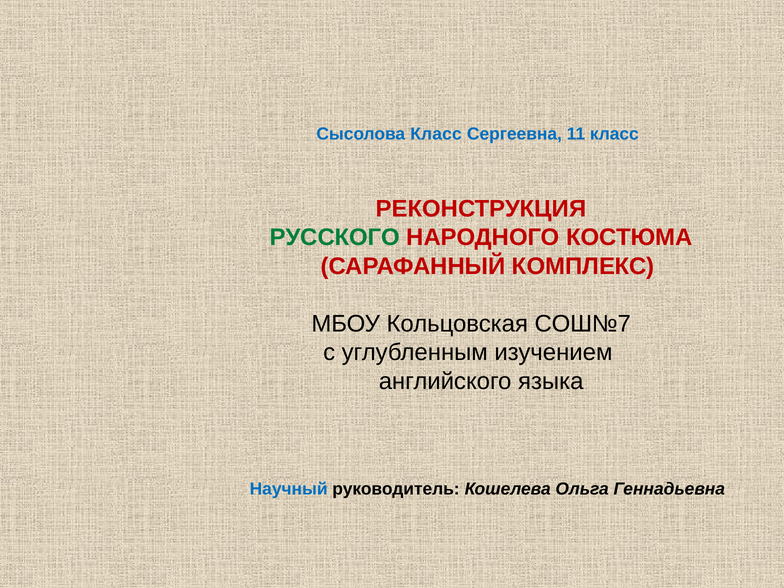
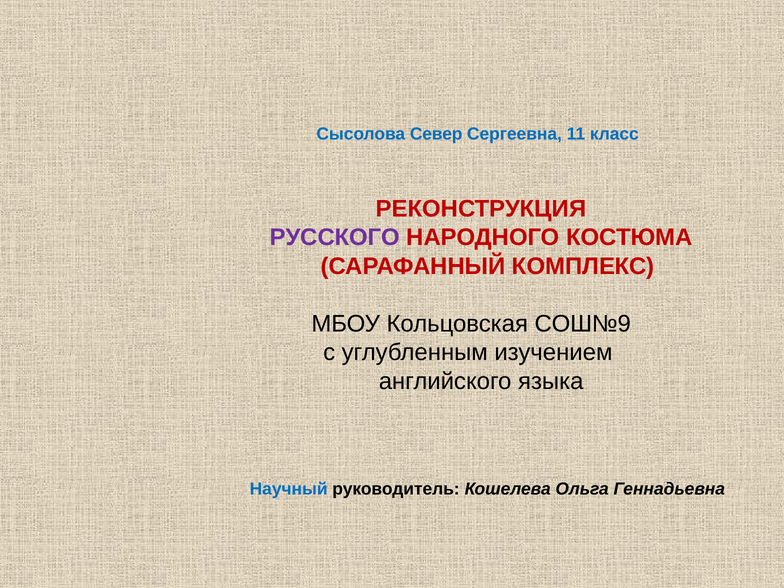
Сысолова Класс: Класс -> Север
РУССКОГО colour: green -> purple
СОШ№7: СОШ№7 -> СОШ№9
